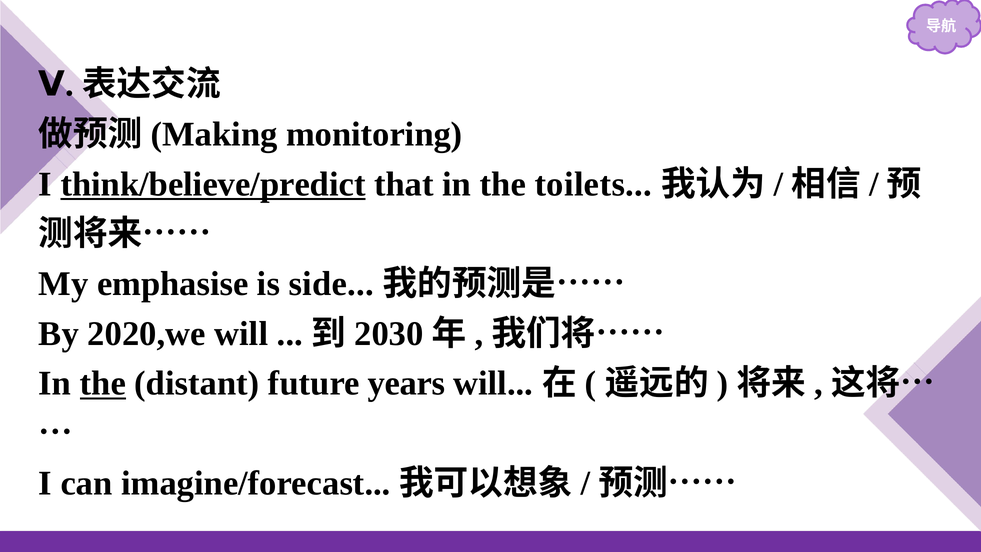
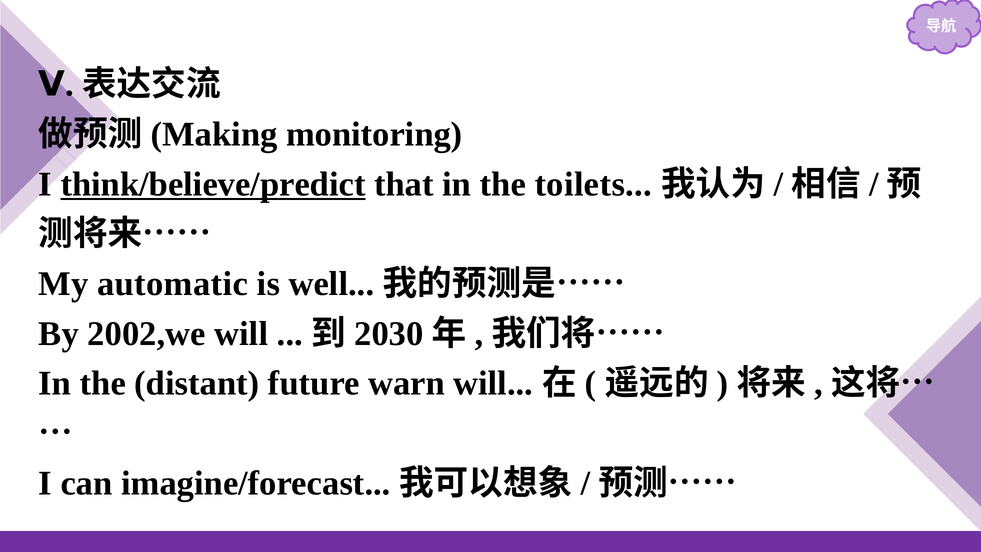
emphasise: emphasise -> automatic
side: side -> well
2020,we: 2020,we -> 2002,we
the at (103, 383) underline: present -> none
years: years -> warn
